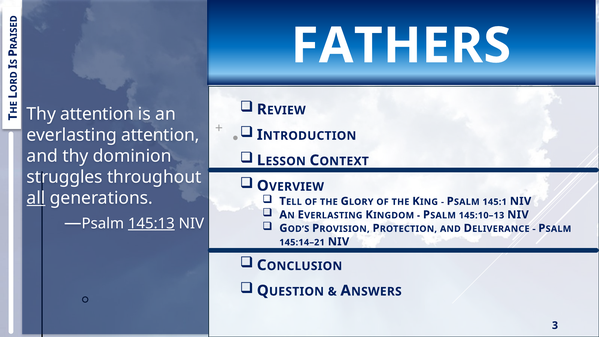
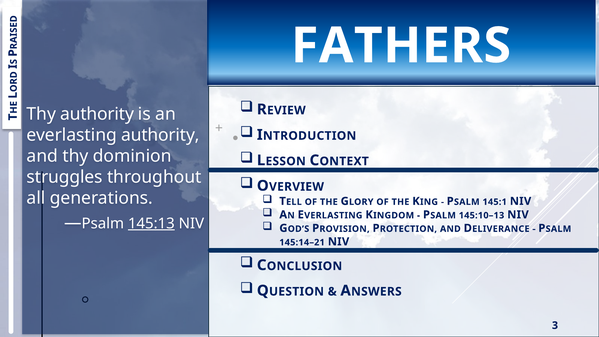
Thy attention: attention -> authority
everlasting attention: attention -> authority
all underline: present -> none
